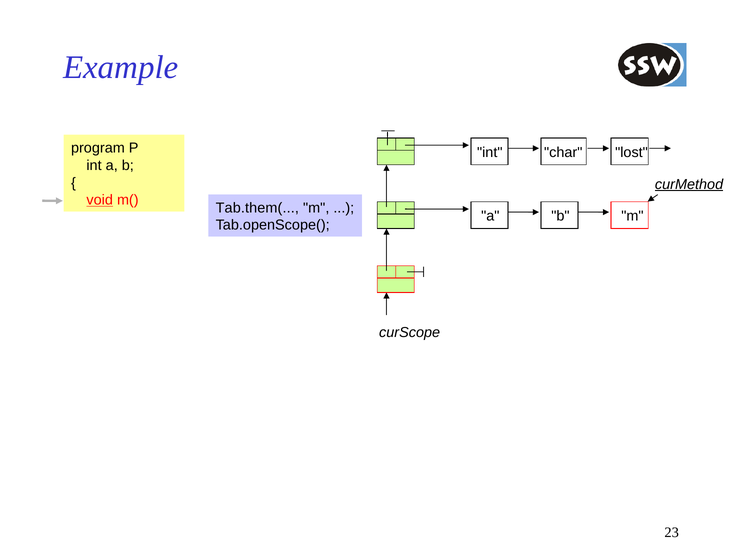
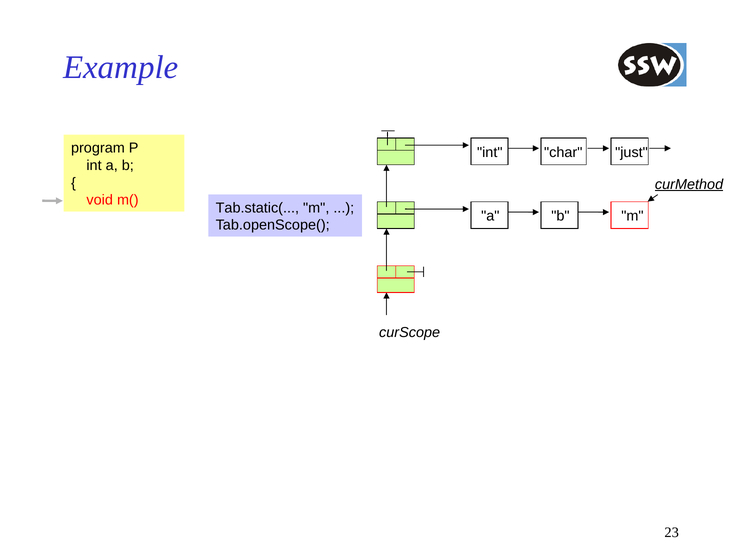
lost: lost -> just
void underline: present -> none
Tab.them(: Tab.them( -> Tab.static(
